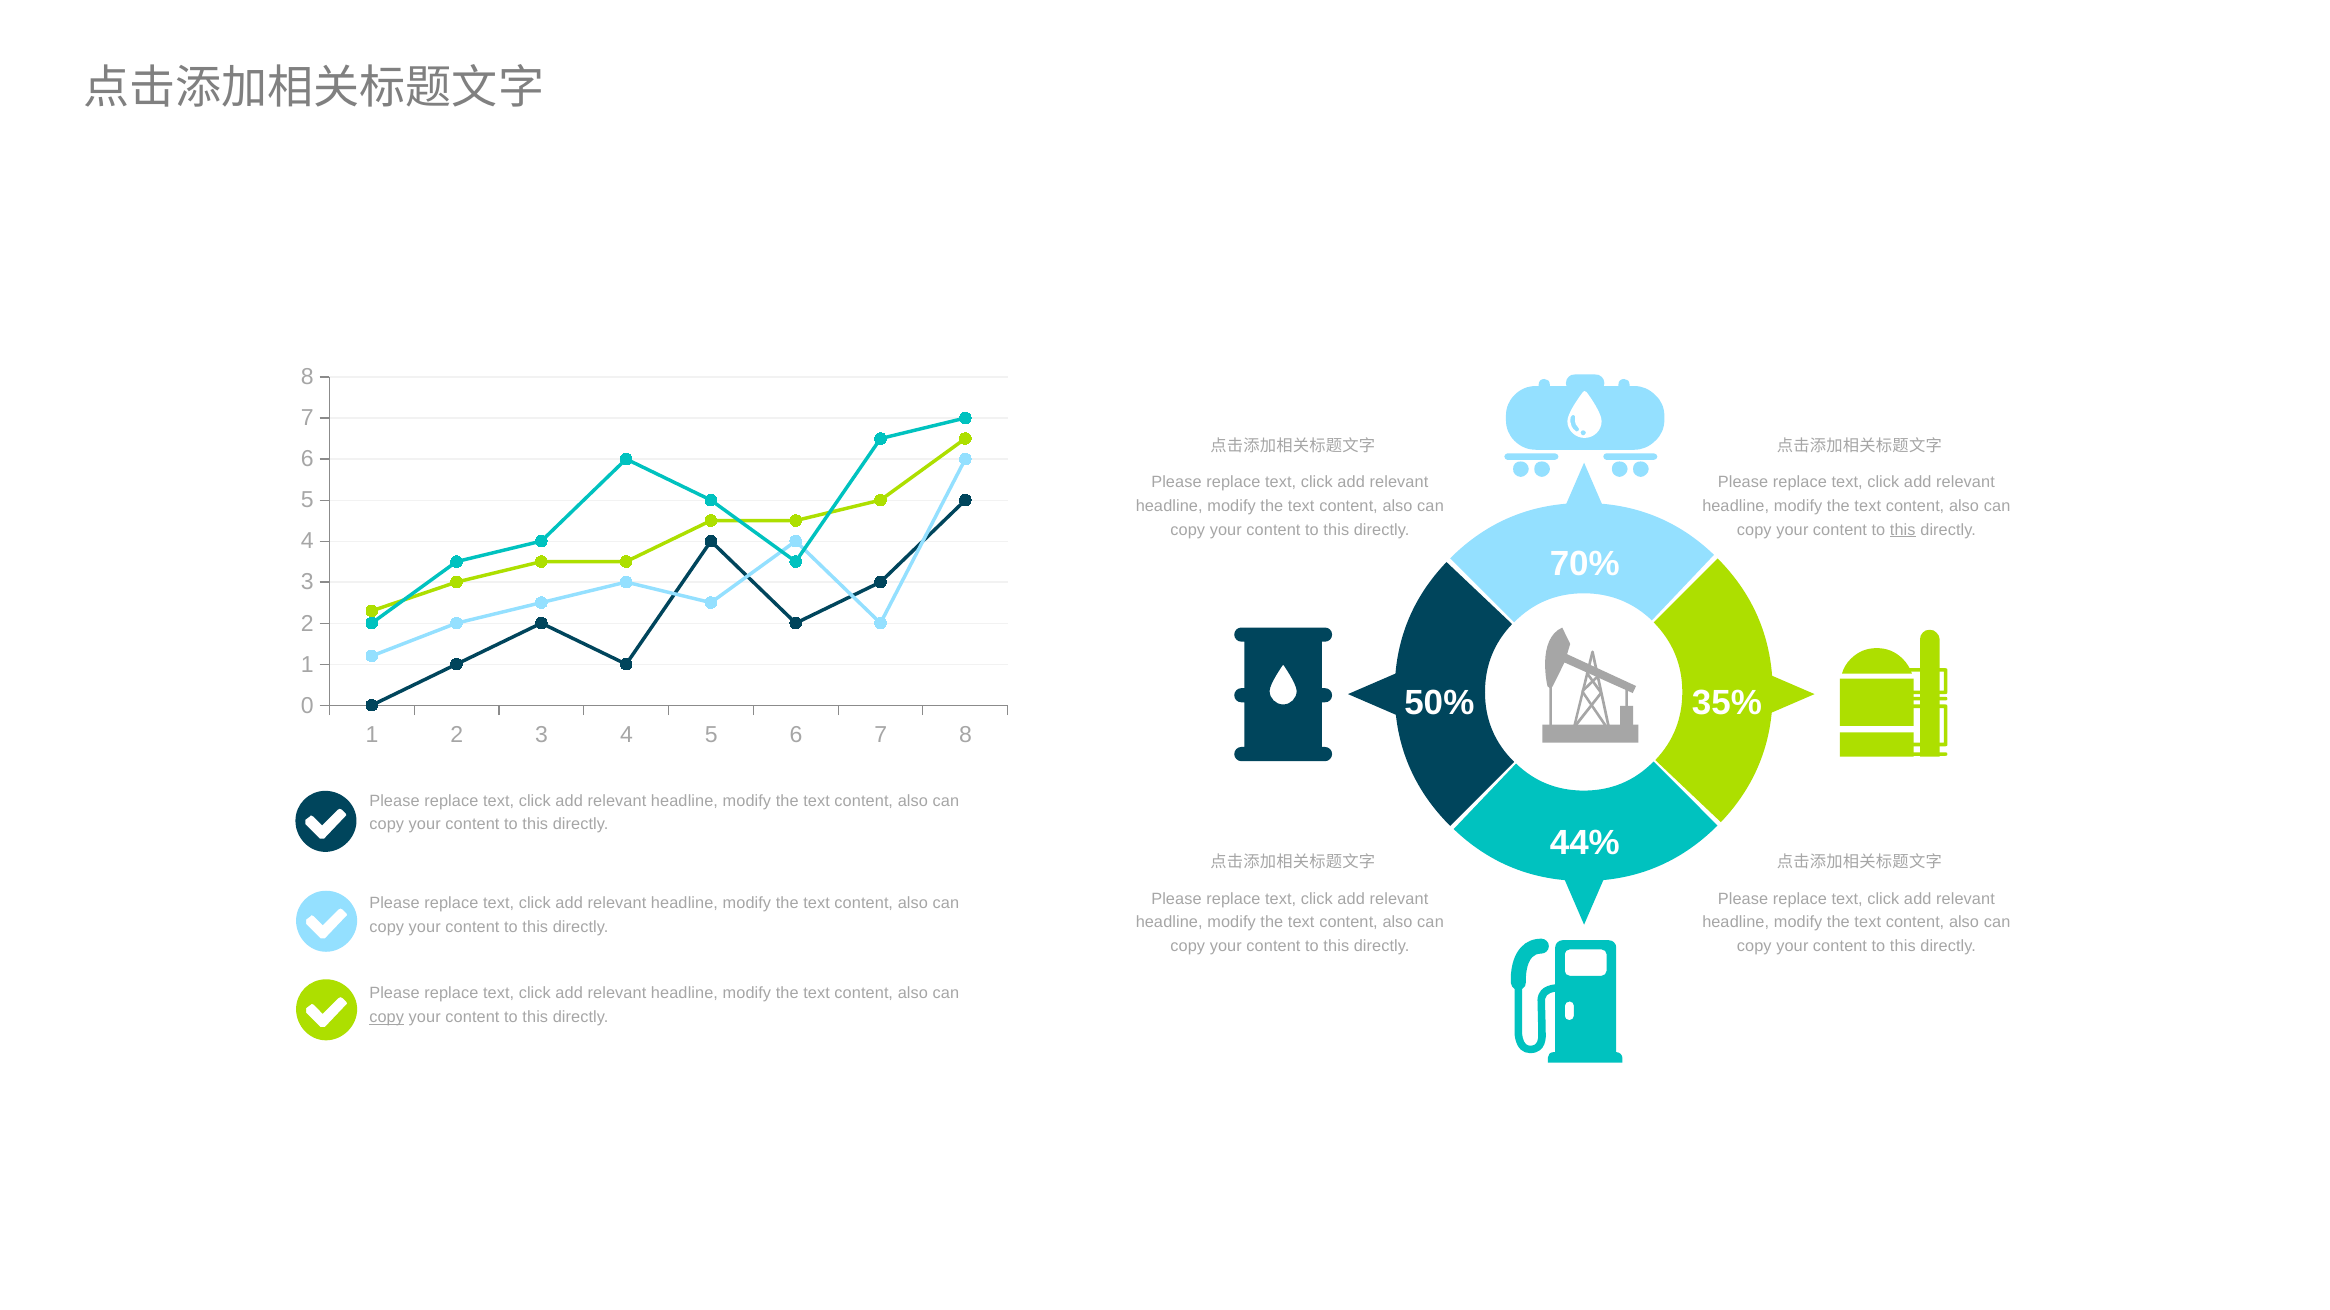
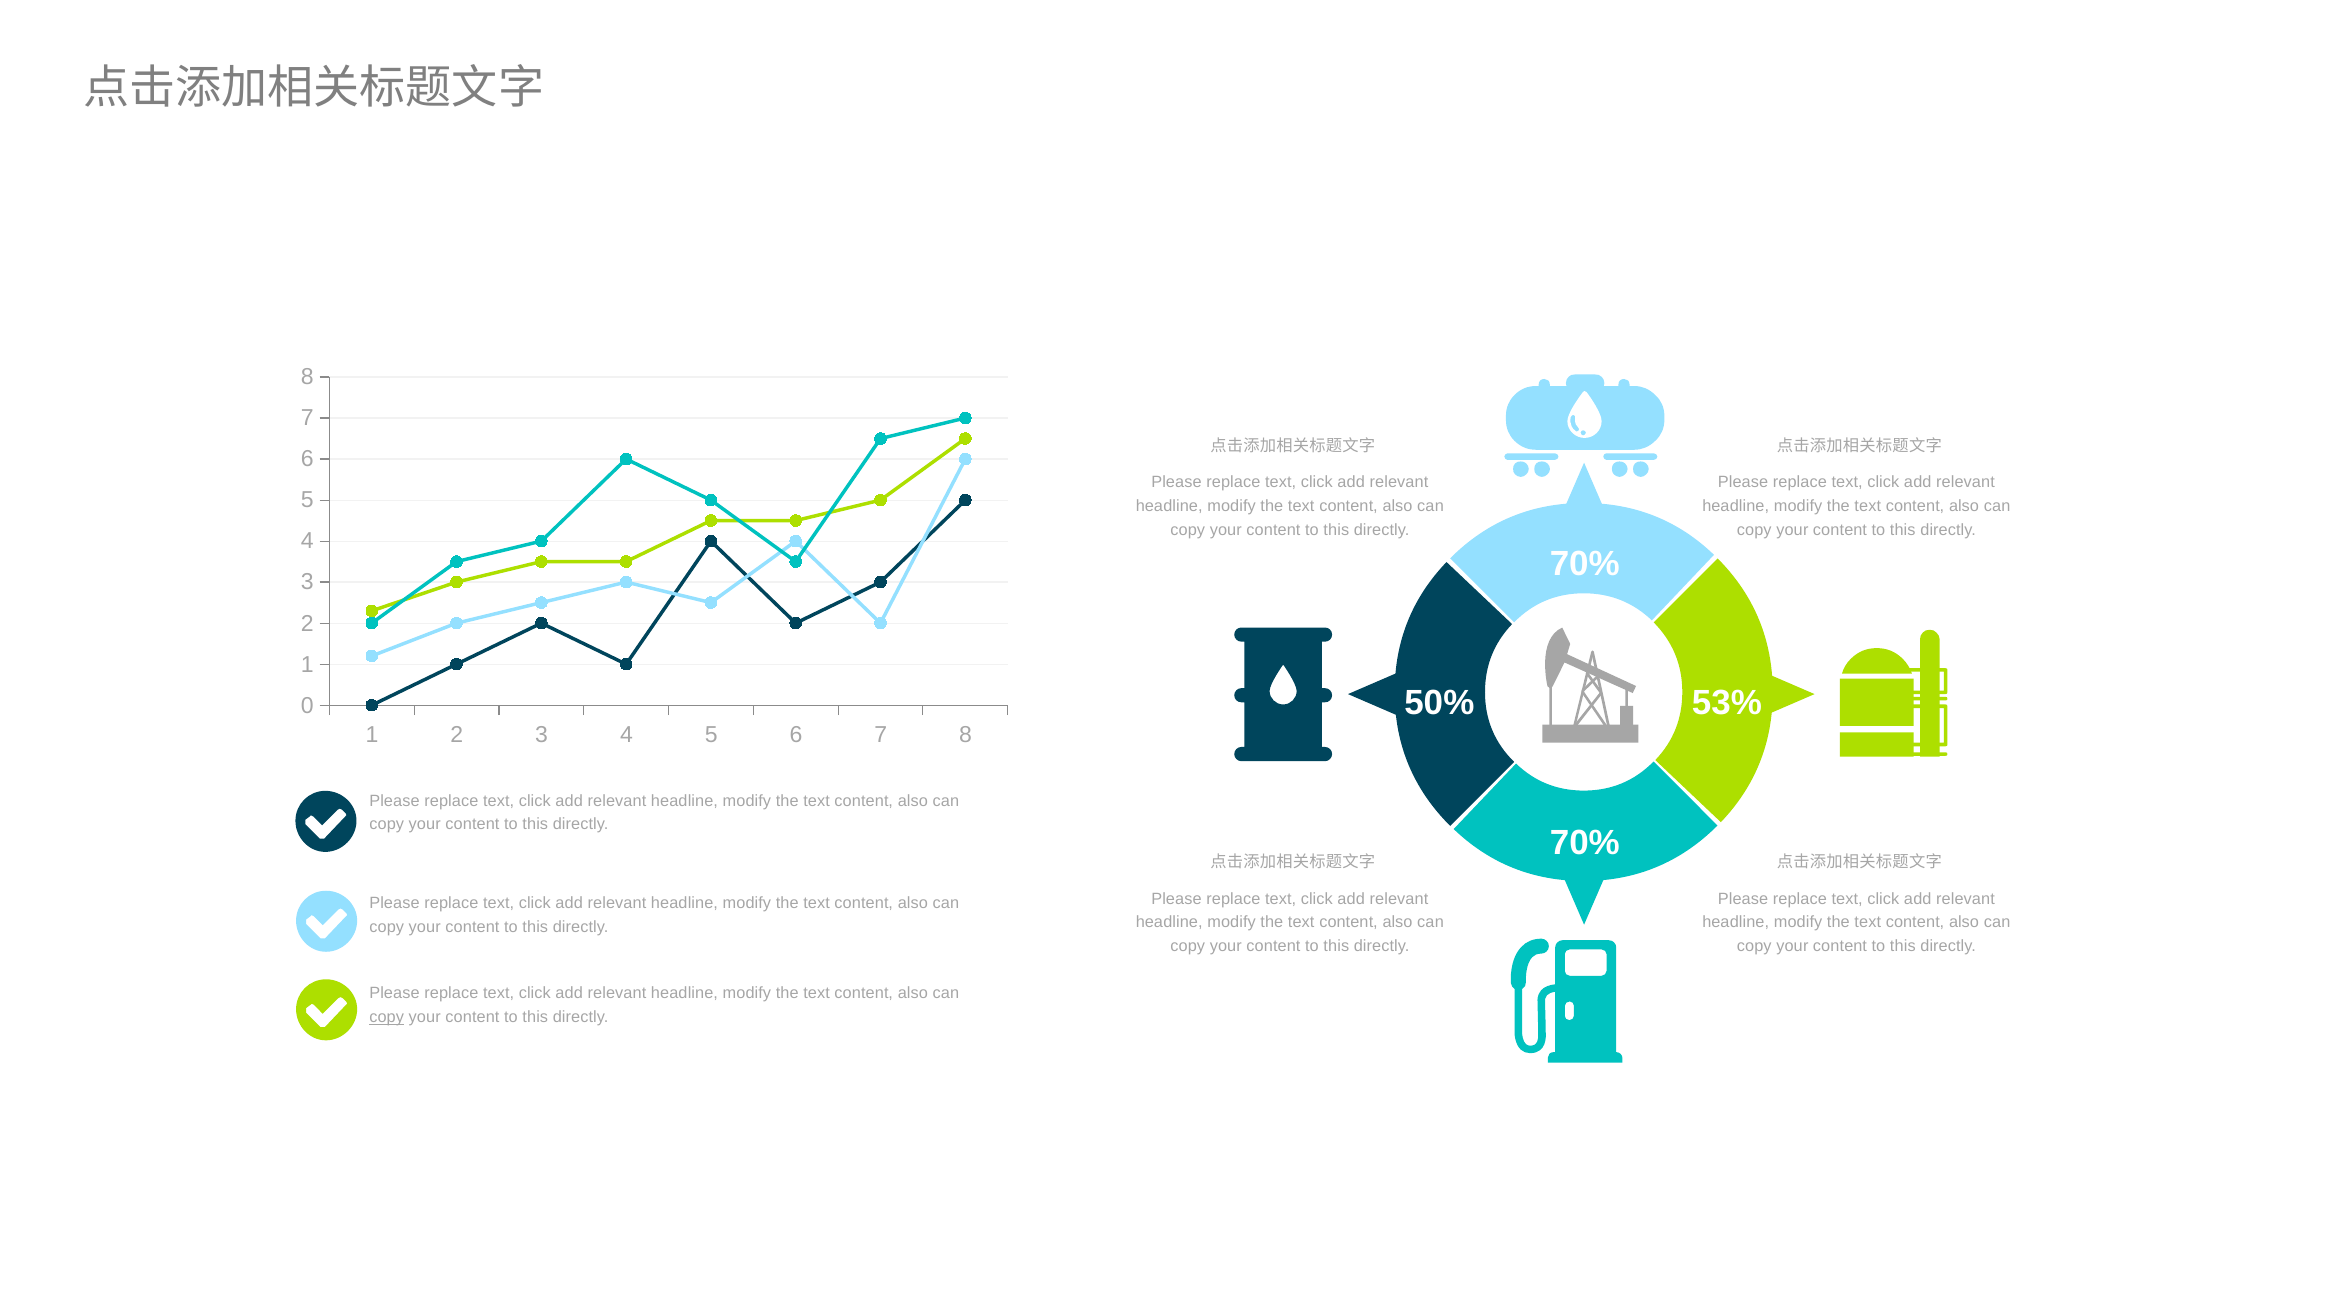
this at (1903, 530) underline: present -> none
35%: 35% -> 53%
44% at (1585, 843): 44% -> 70%
